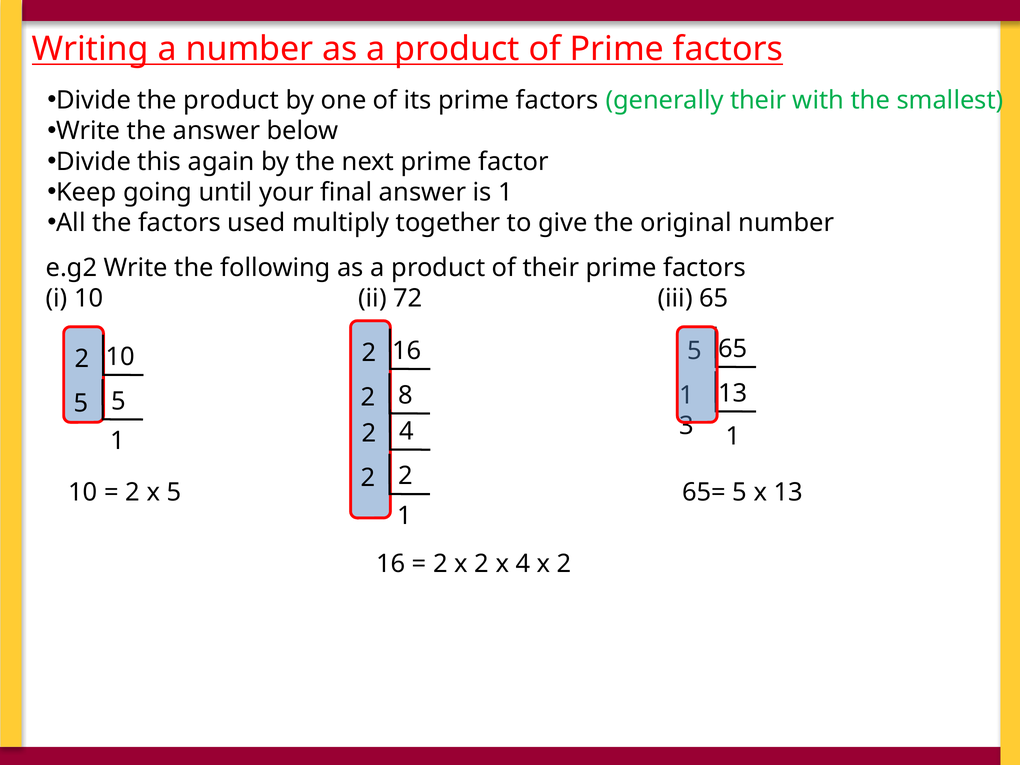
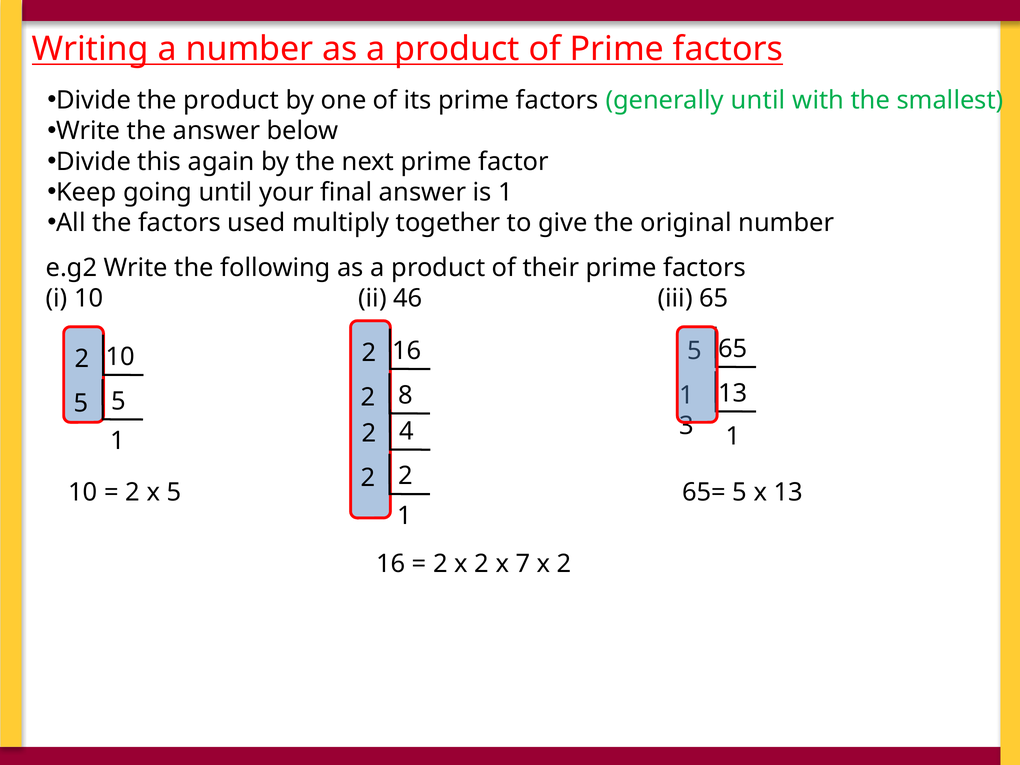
generally their: their -> until
72: 72 -> 46
x 4: 4 -> 7
